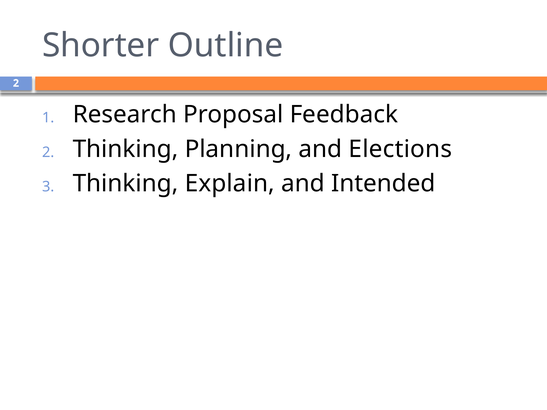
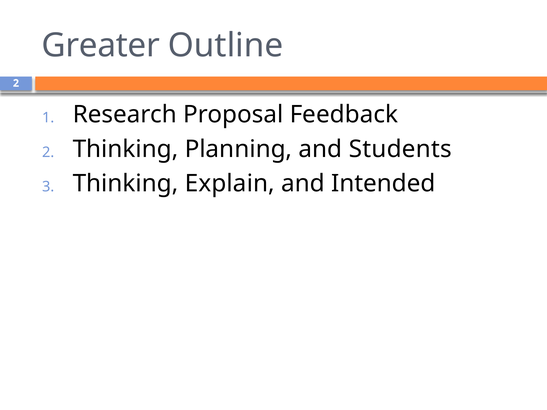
Shorter: Shorter -> Greater
Elections: Elections -> Students
